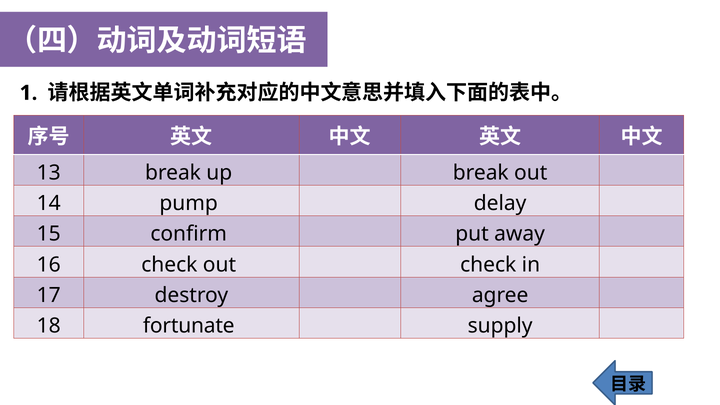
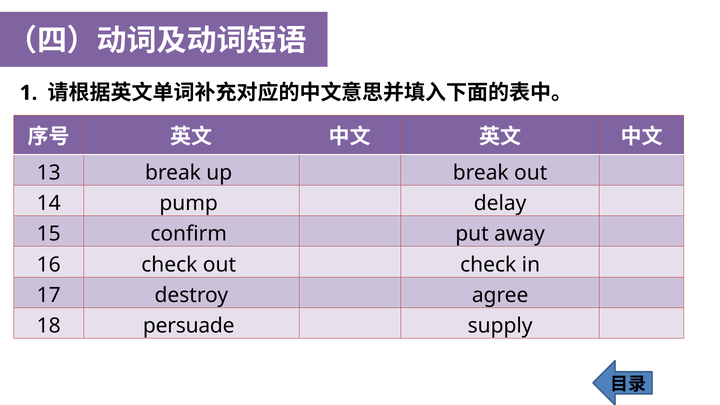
fortunate: fortunate -> persuade
